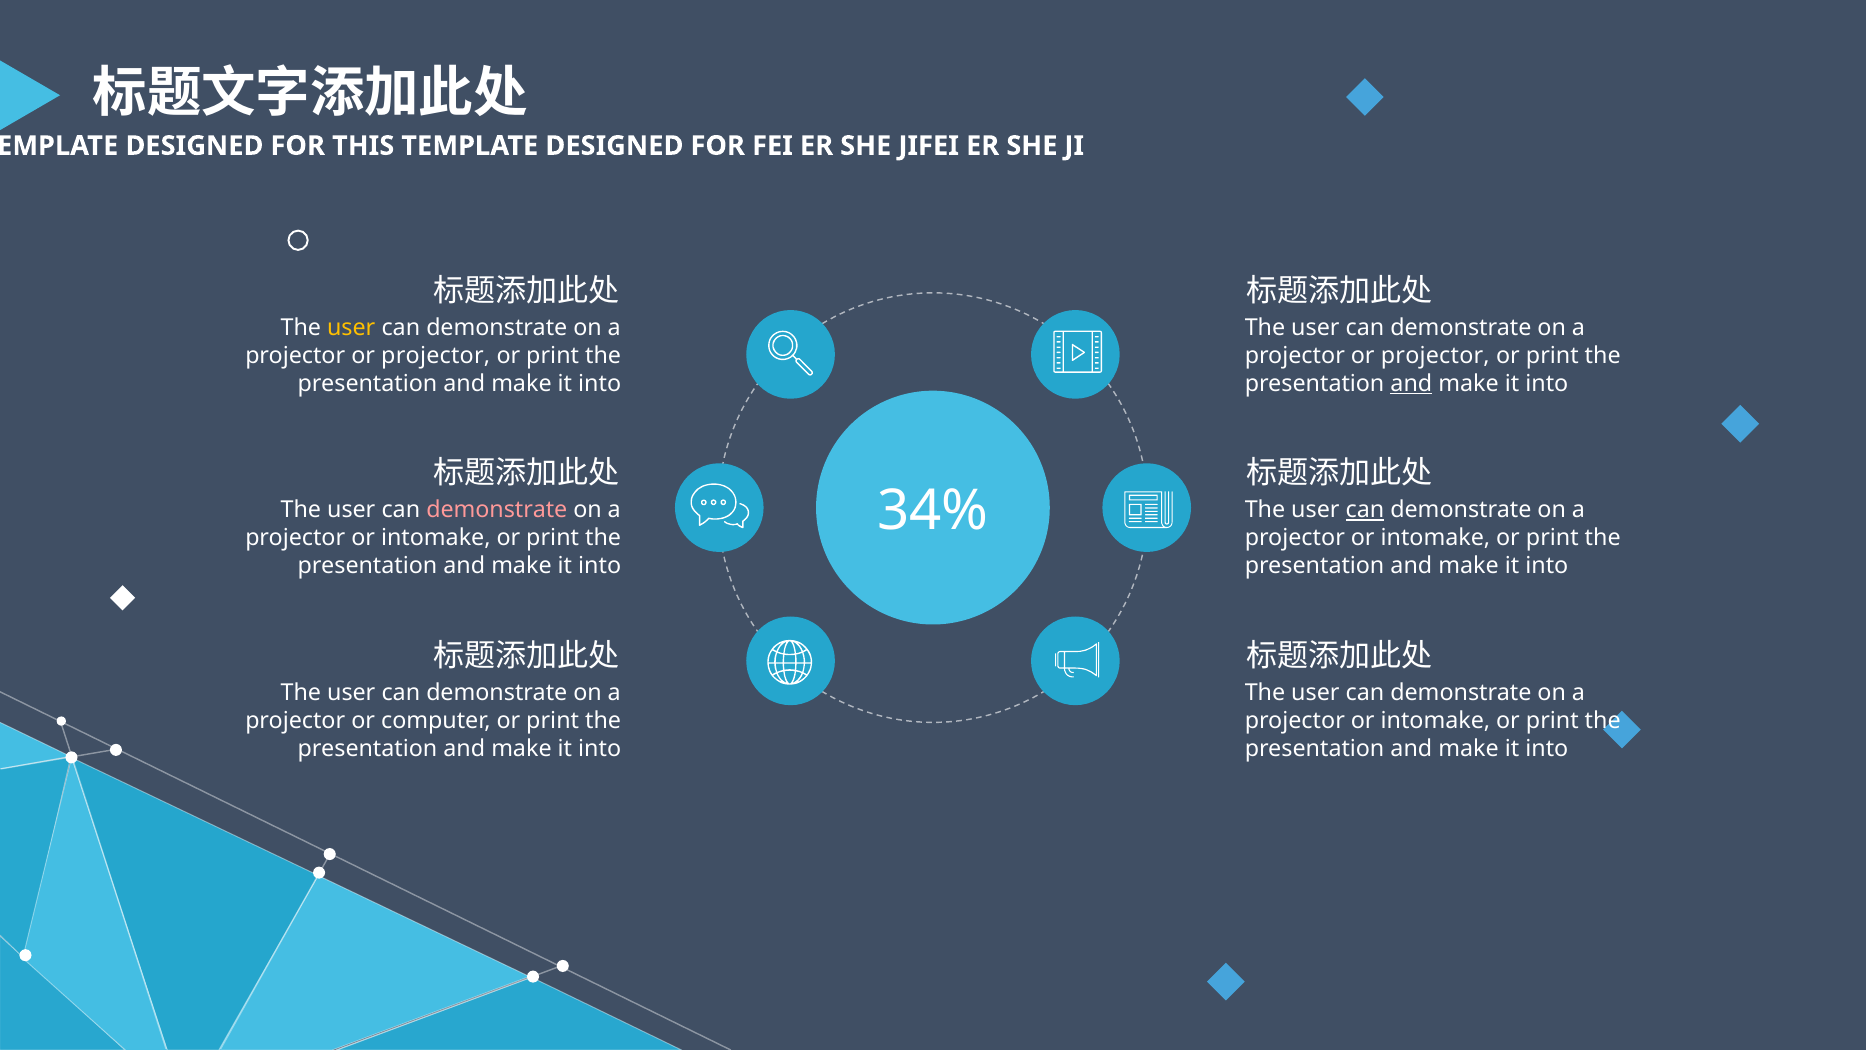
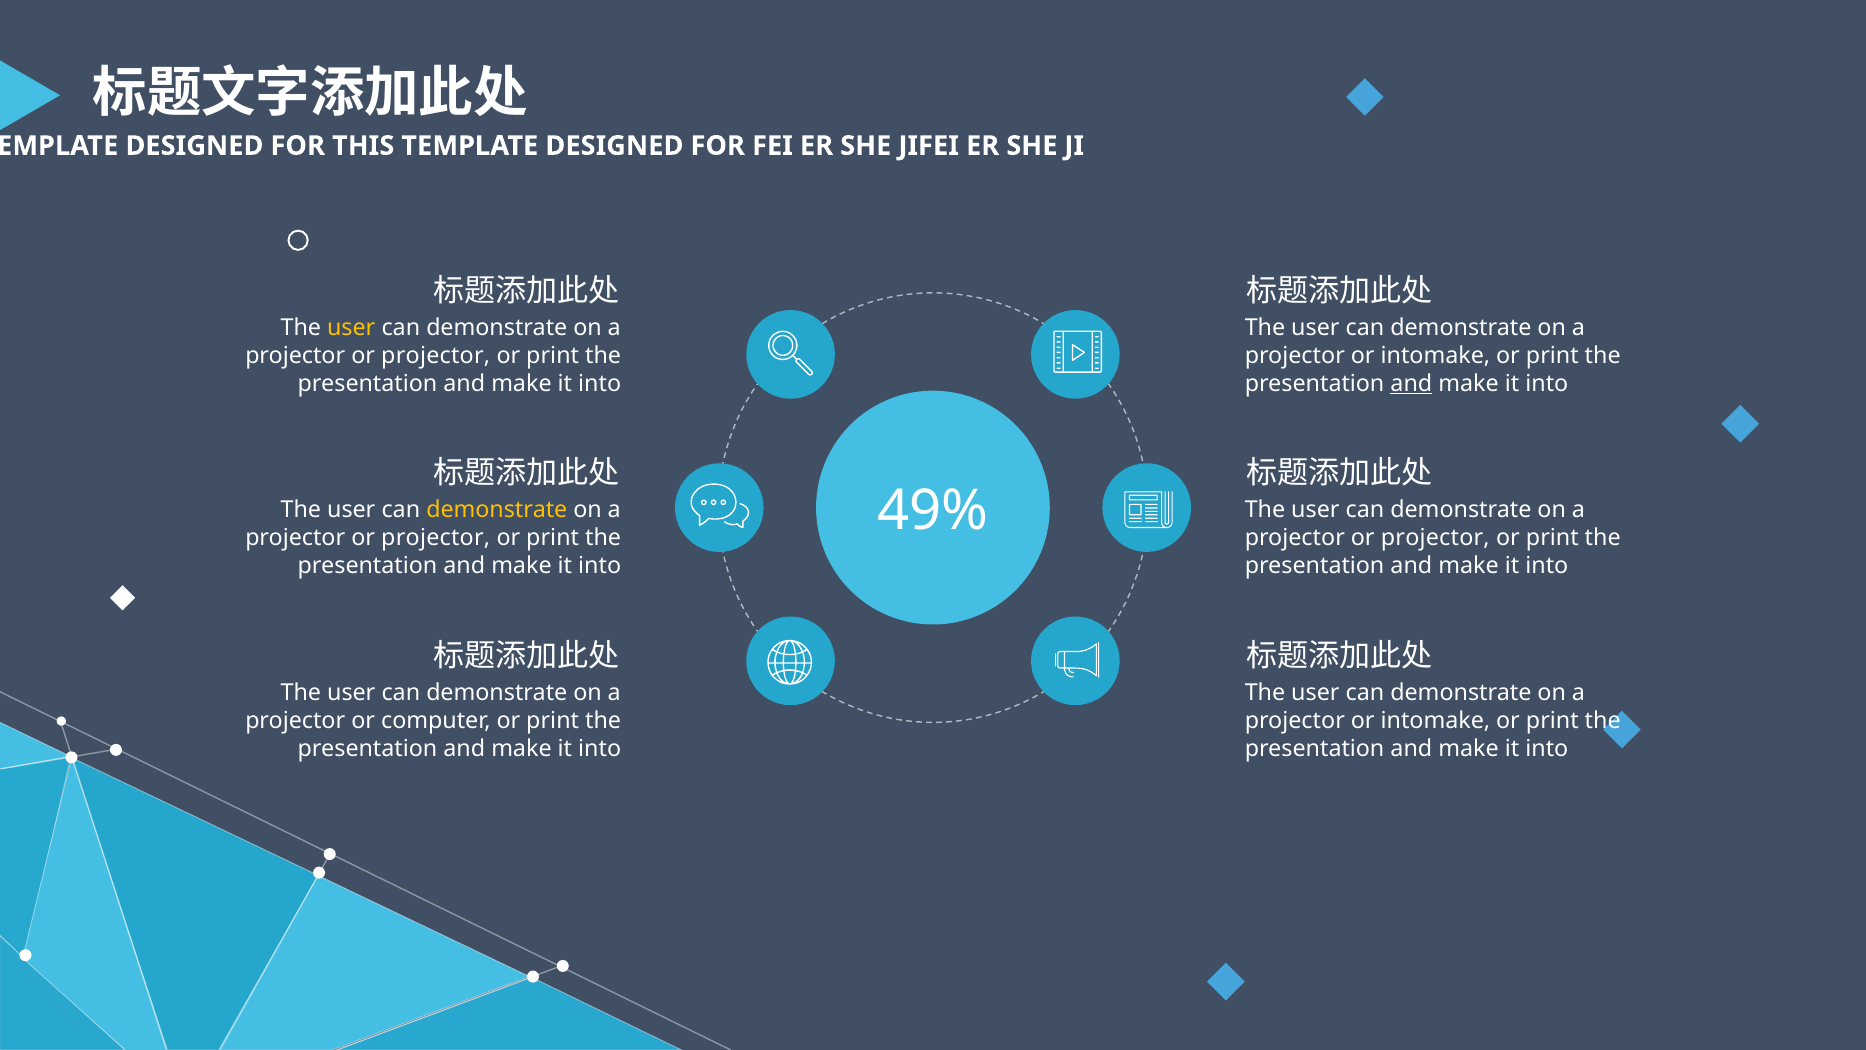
projector at (1435, 355): projector -> intomake
34%: 34% -> 49%
demonstrate at (497, 510) colour: pink -> yellow
can at (1365, 510) underline: present -> none
intomake at (436, 538): intomake -> projector
intomake at (1435, 538): intomake -> projector
